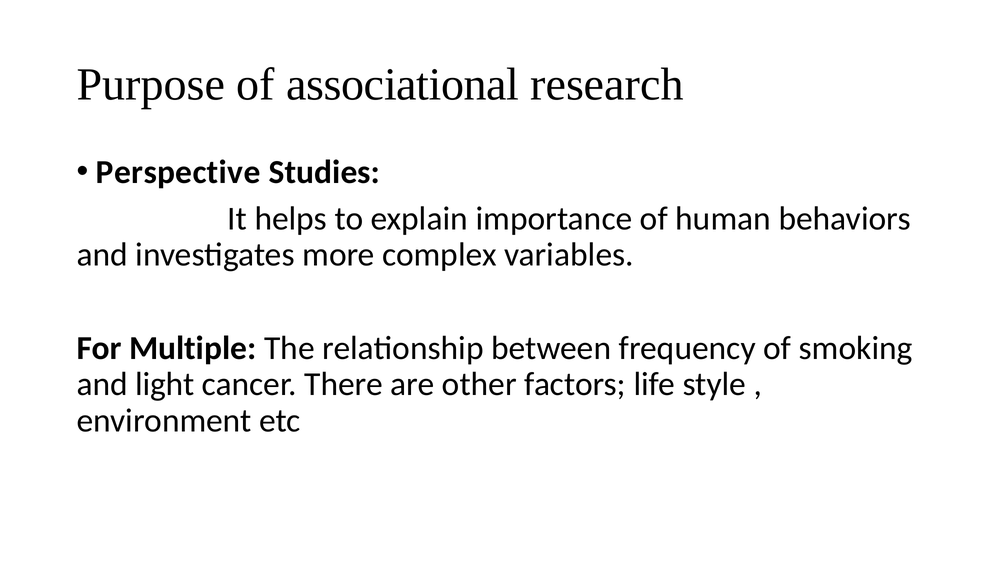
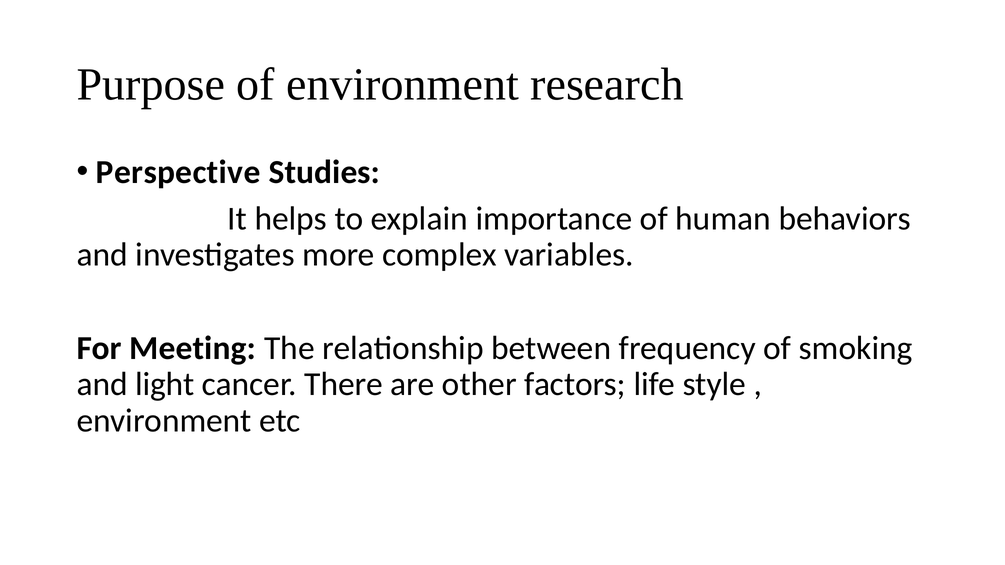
of associational: associational -> environment
Multiple: Multiple -> Meeting
